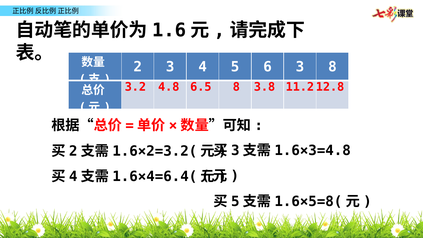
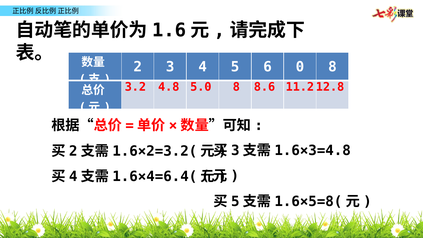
6 3: 3 -> 0
6.5: 6.5 -> 5.0
3.8: 3.8 -> 8.6
